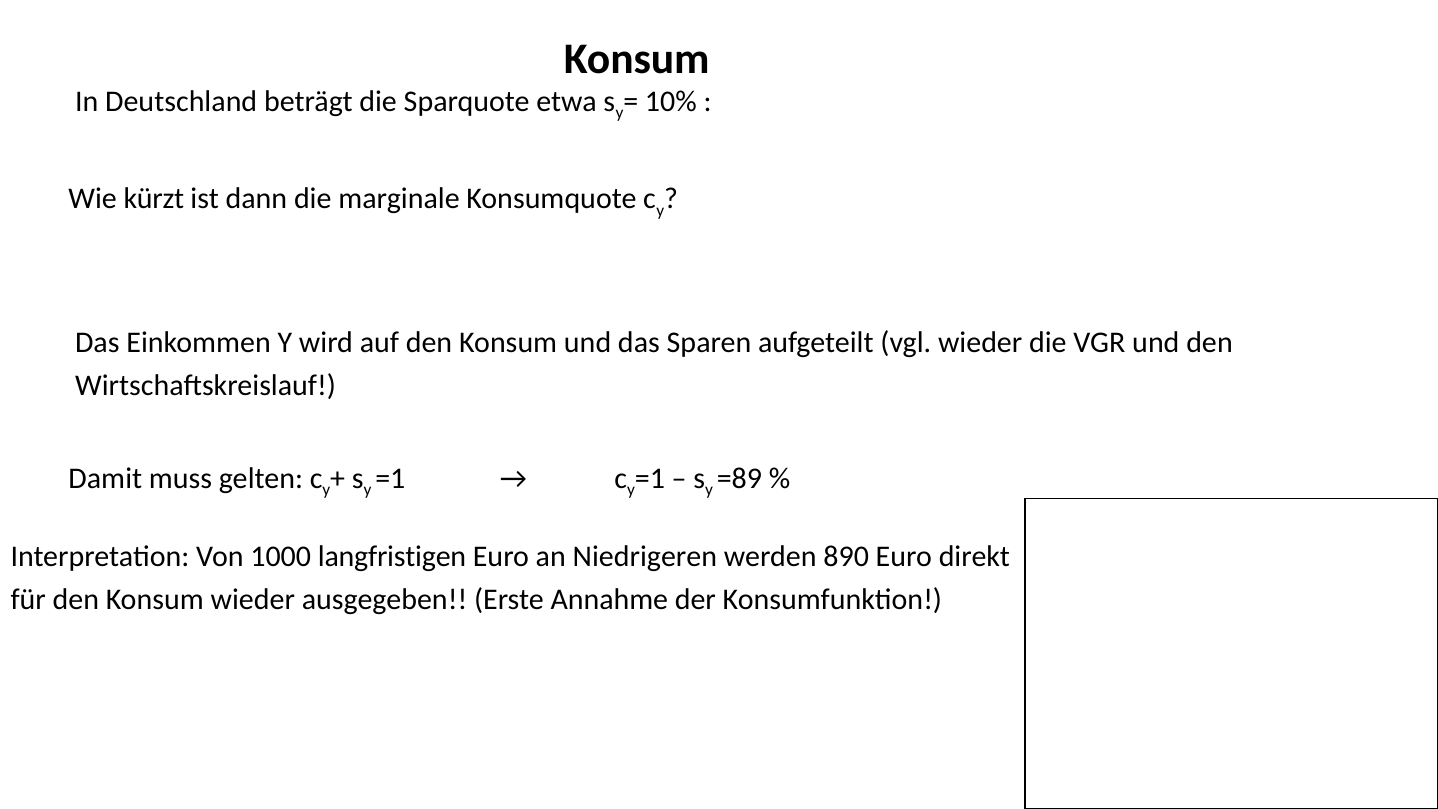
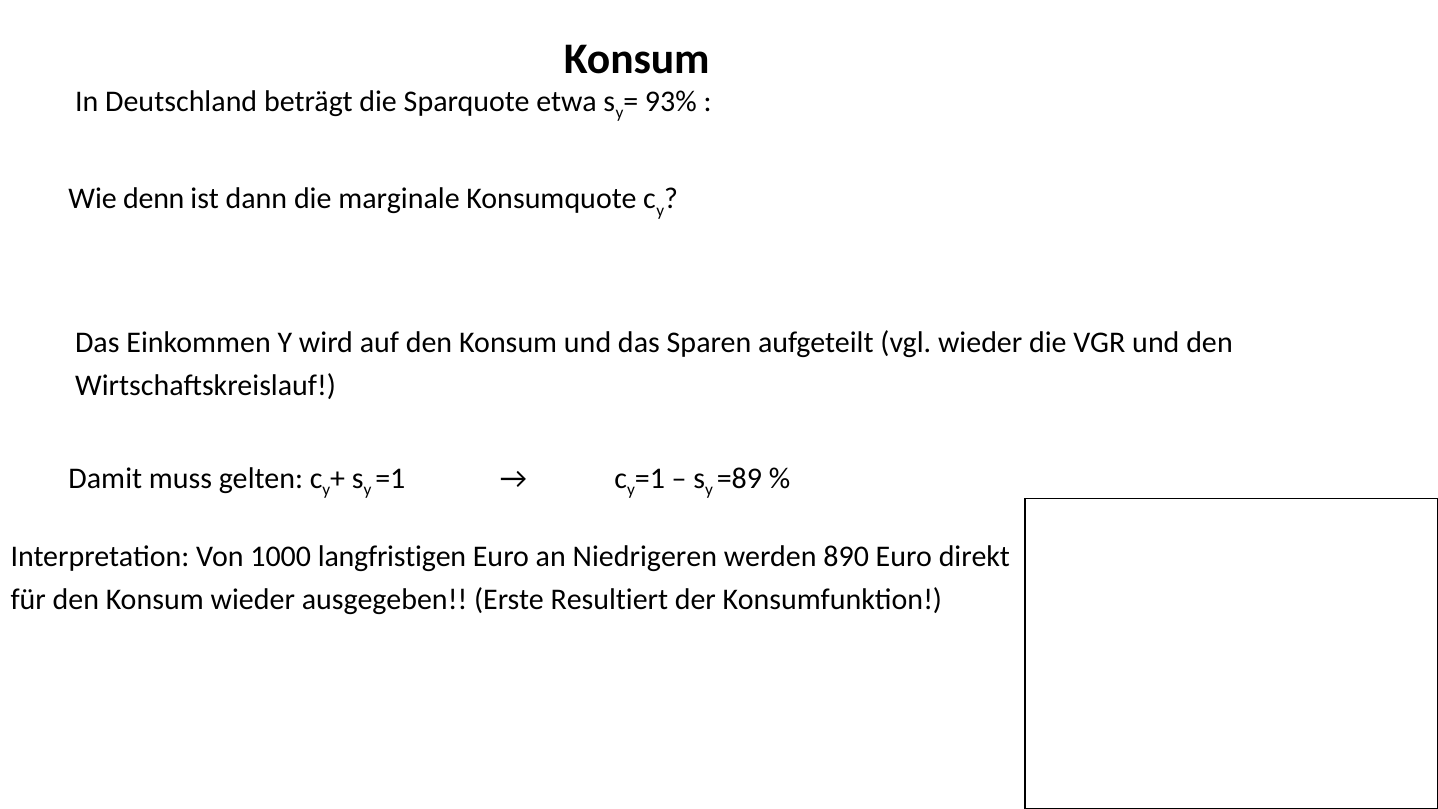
10%: 10% -> 93%
kürzt: kürzt -> denn
Annahme: Annahme -> Resultiert
